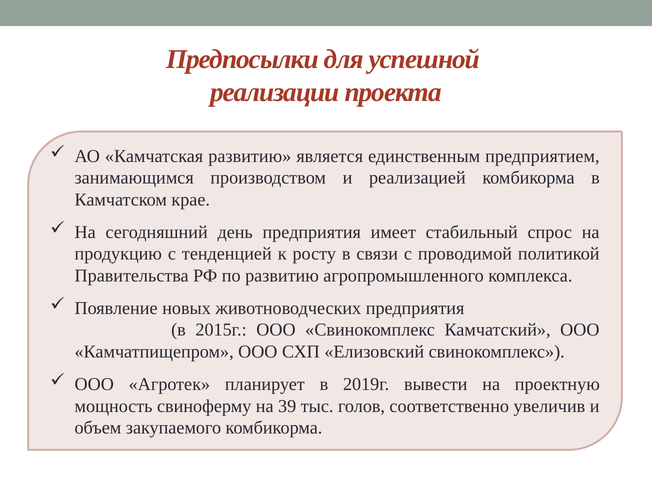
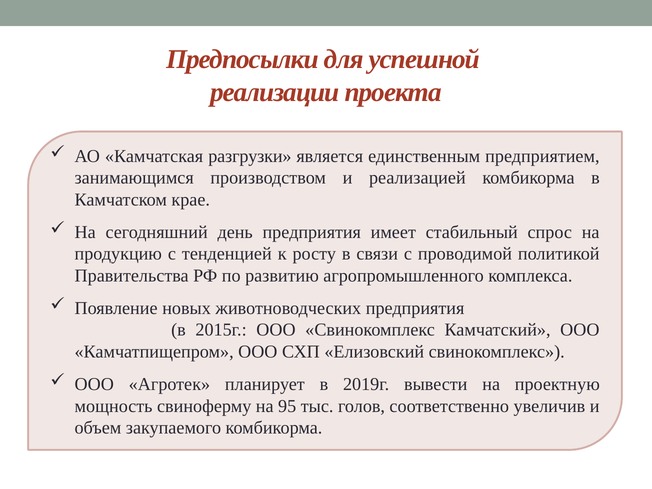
Камчатская развитию: развитию -> разгрузки
39: 39 -> 95
